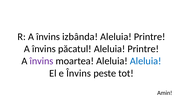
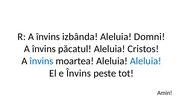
Printre at (150, 37): Printre -> Domni
păcatul Aleluia Printre: Printre -> Cristos
învins at (42, 61) colour: purple -> blue
